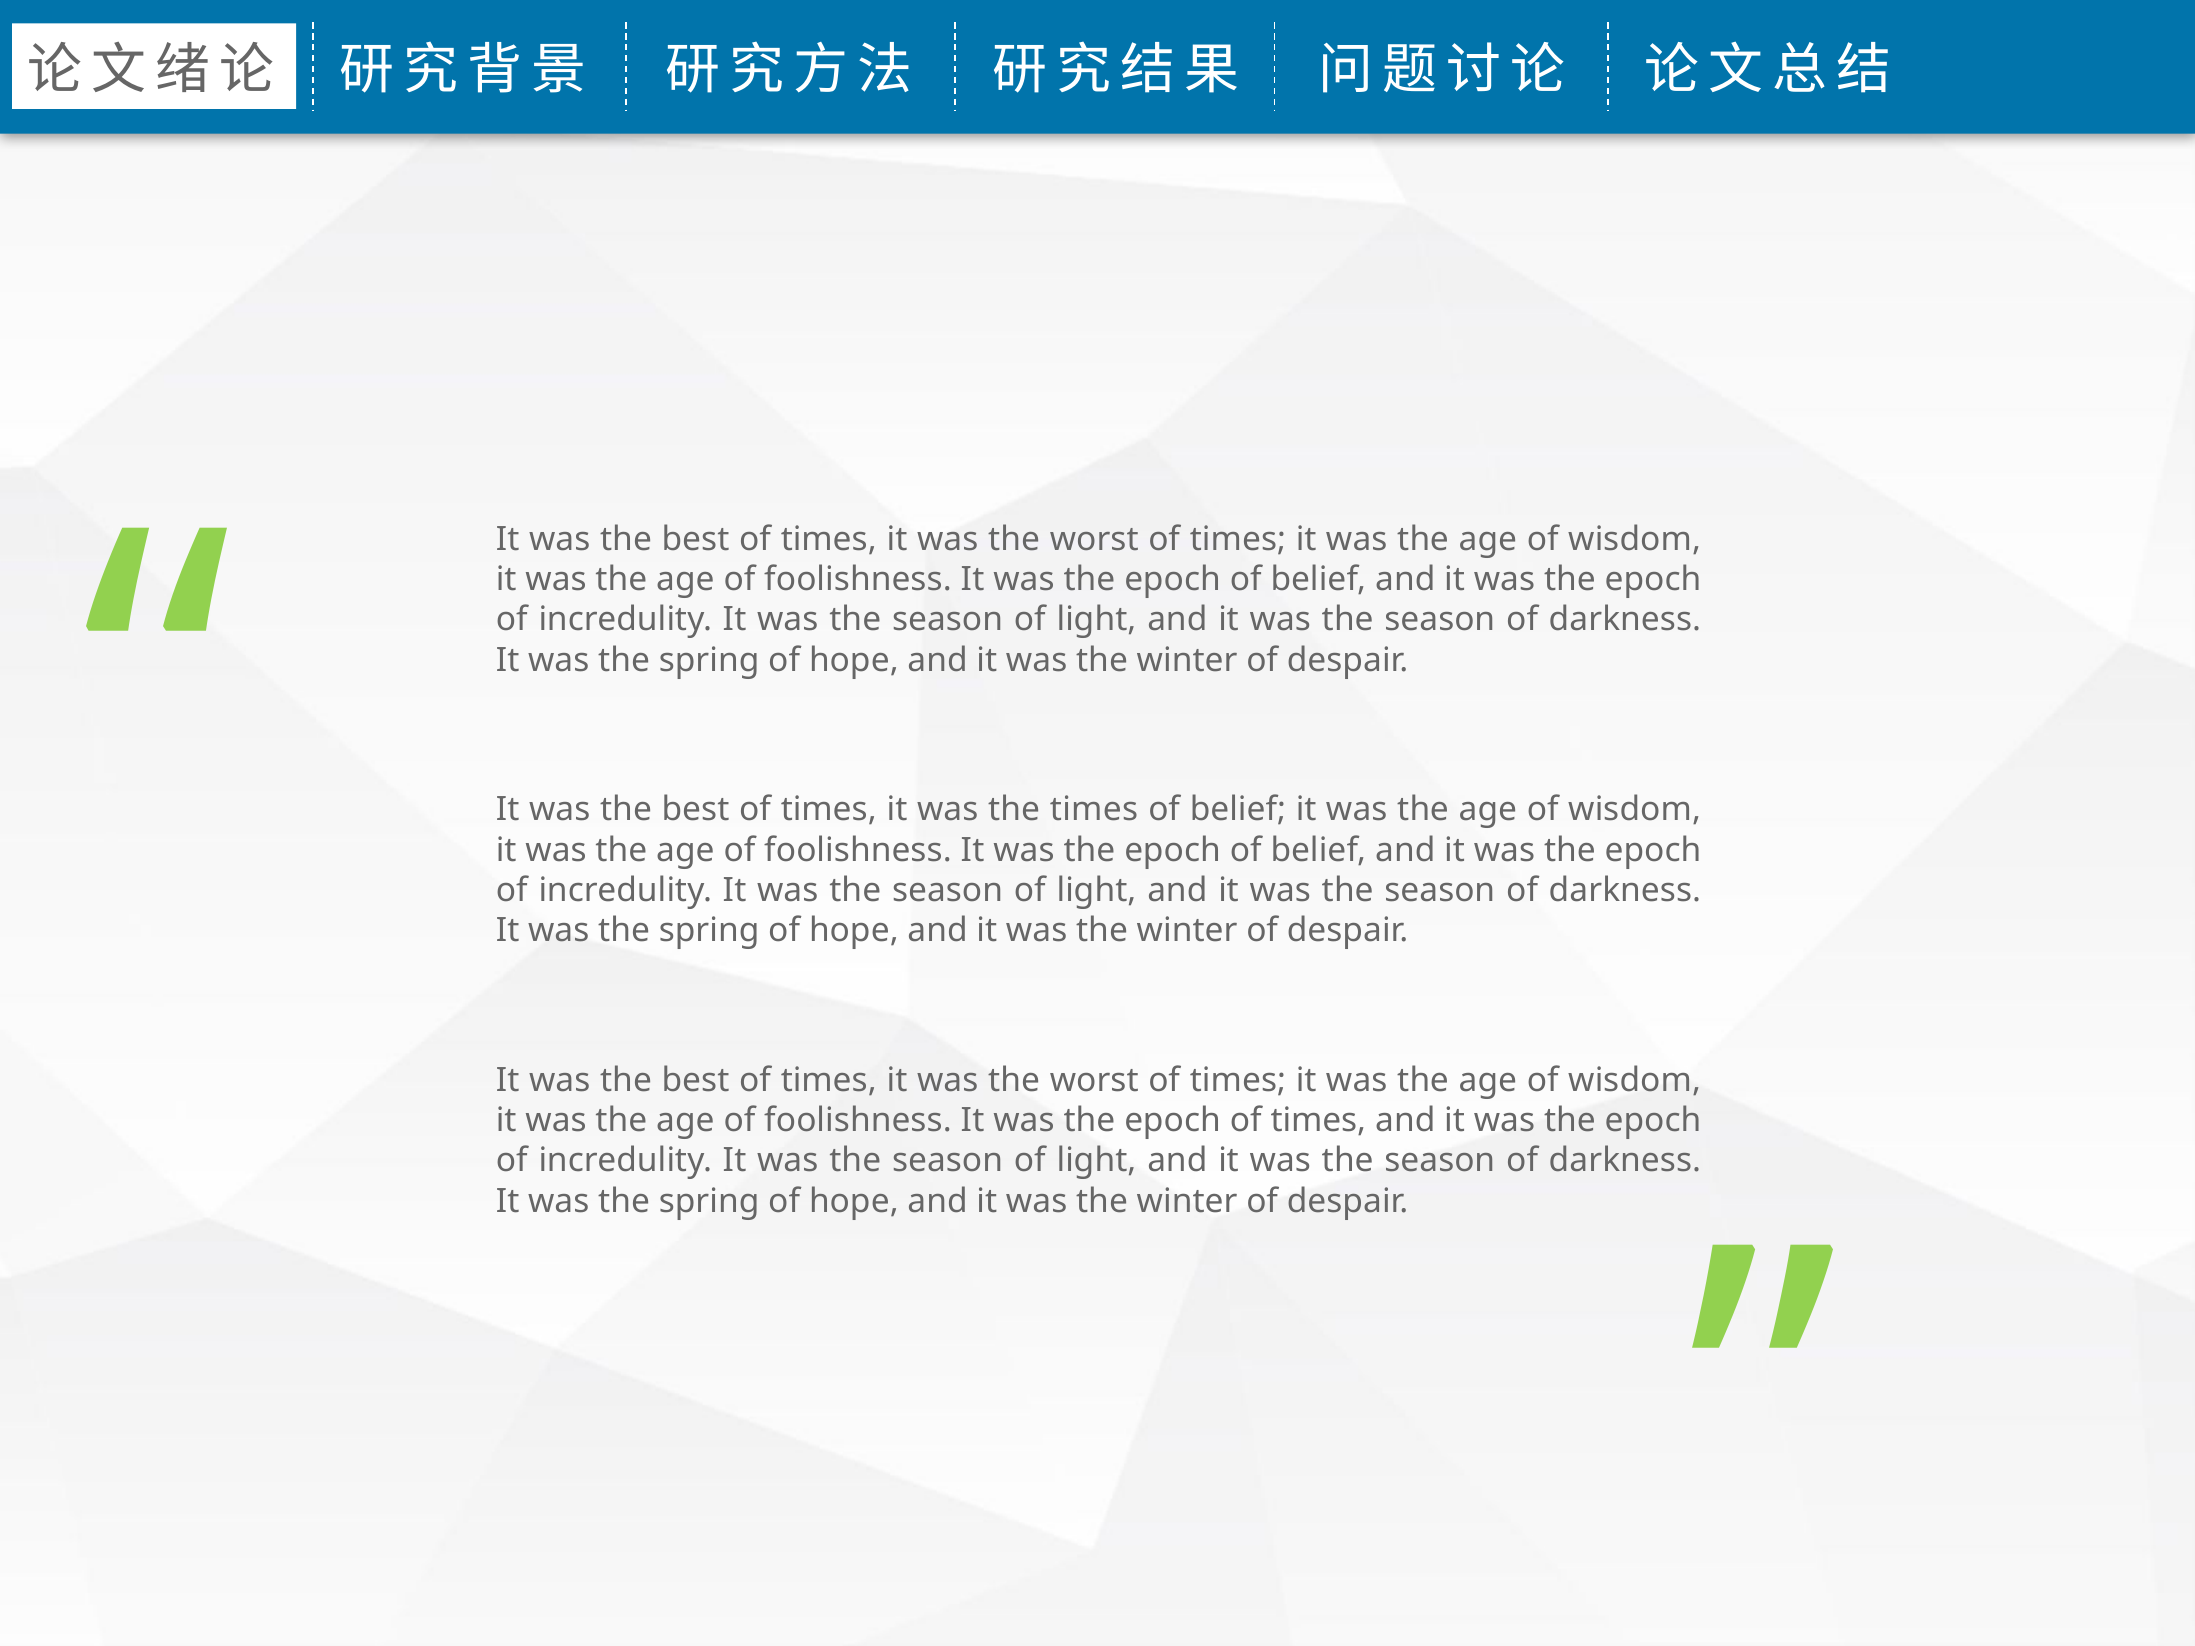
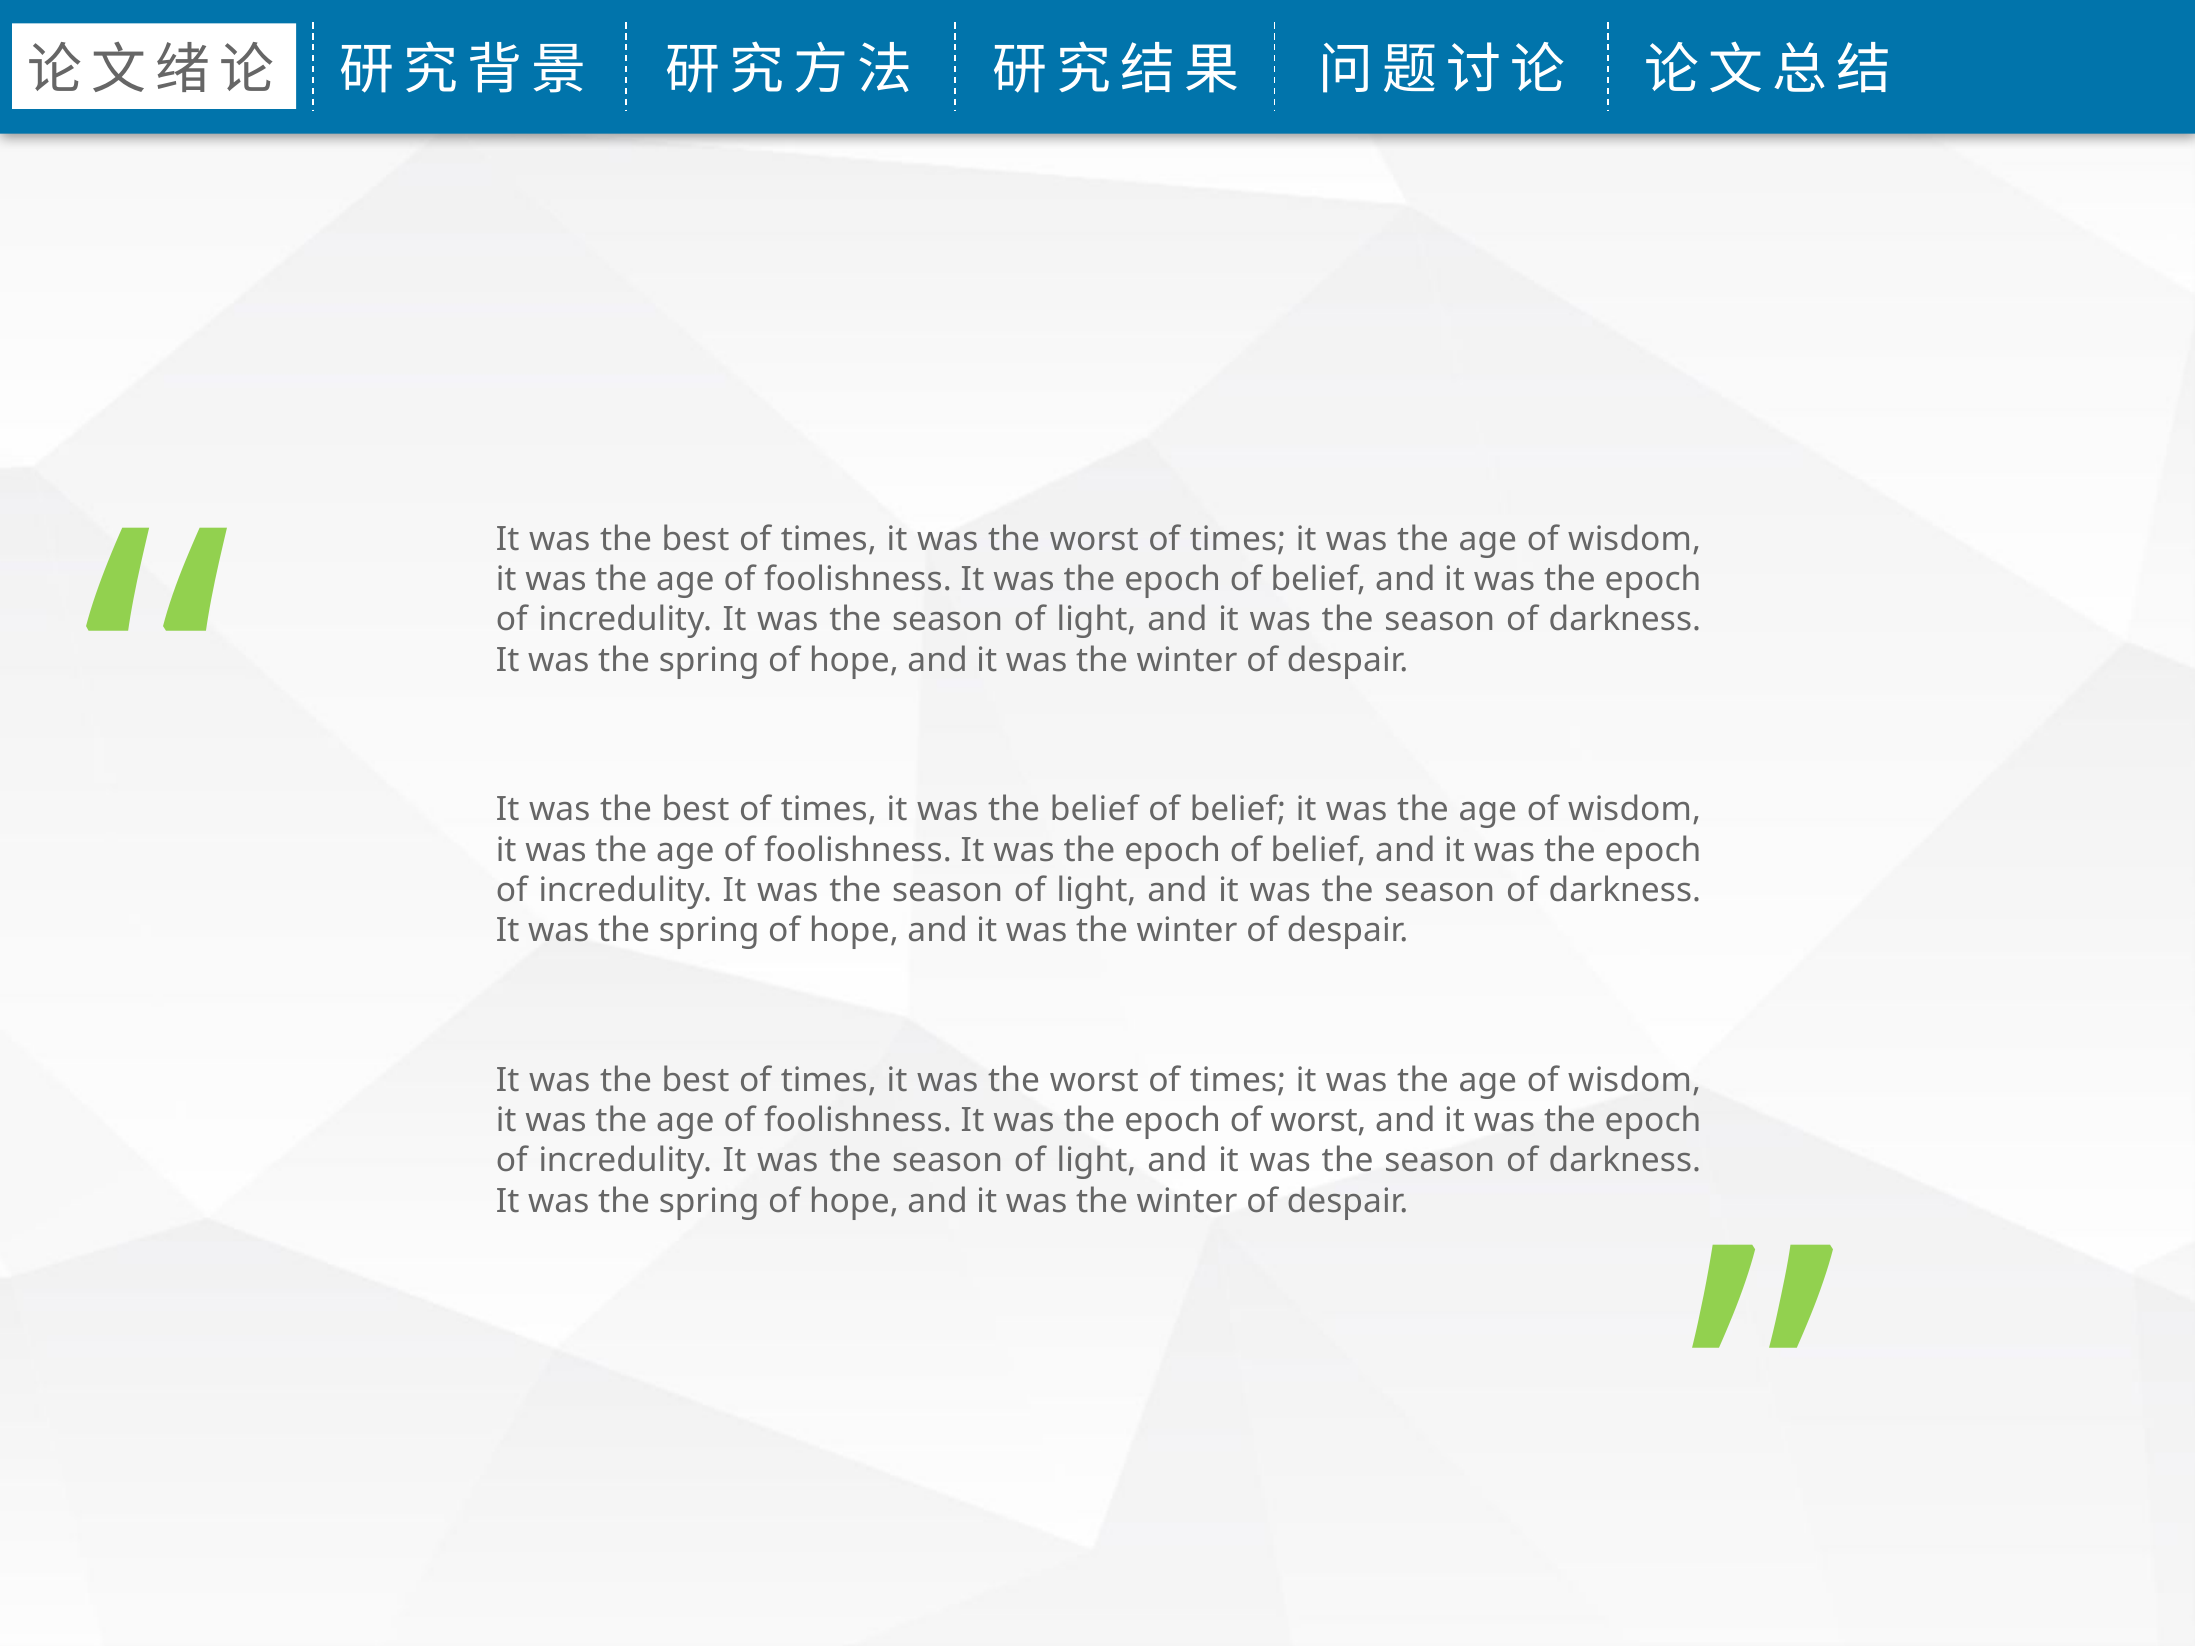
the times: times -> belief
epoch of times: times -> worst
